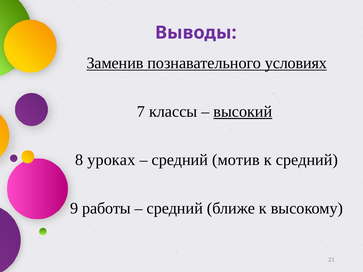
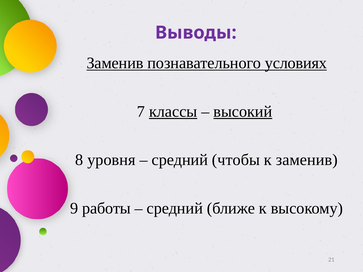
классы underline: none -> present
уроках: уроках -> уровня
мотив: мотив -> чтобы
к средний: средний -> заменив
